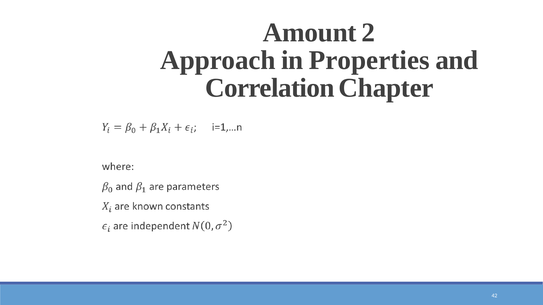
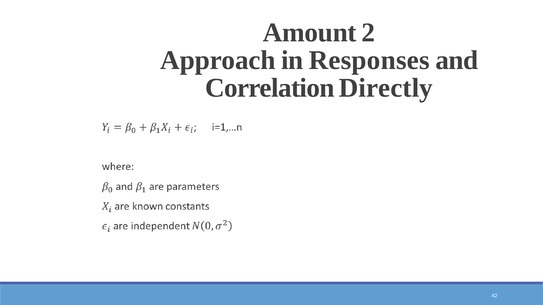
Properties: Properties -> Responses
Chapter: Chapter -> Directly
